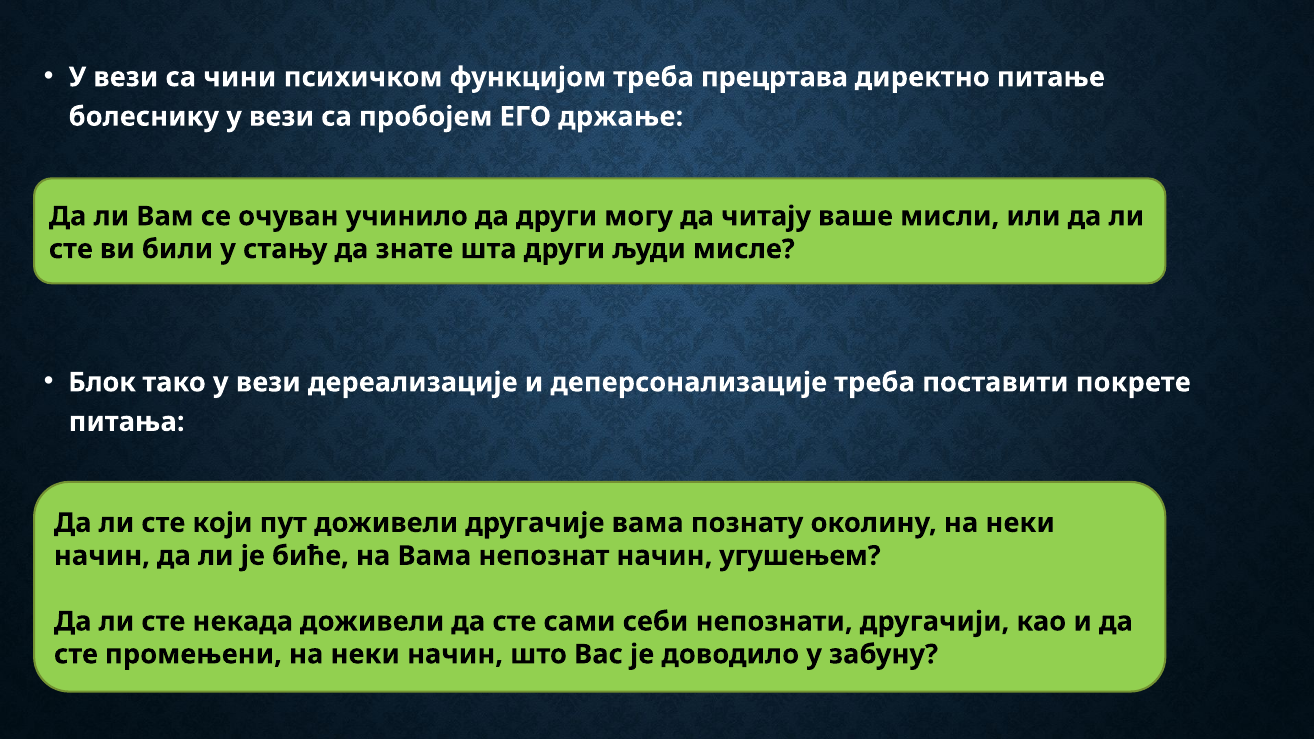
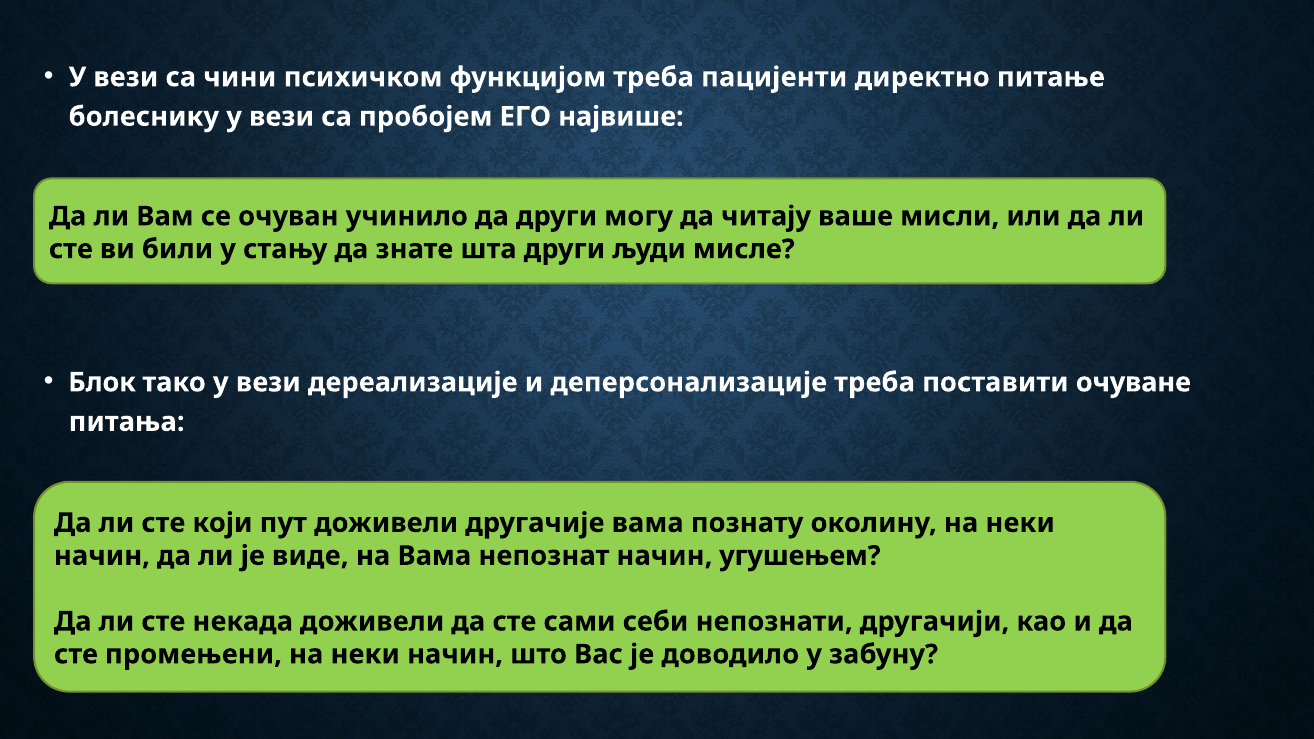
прецртава: прецртава -> пацијенти
држање: држање -> највише
покрете: покрете -> очуване
биће: биће -> виде
